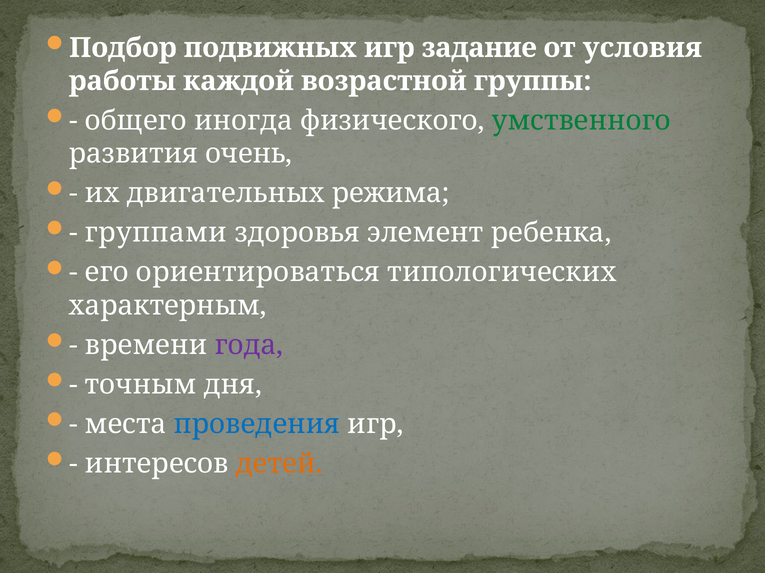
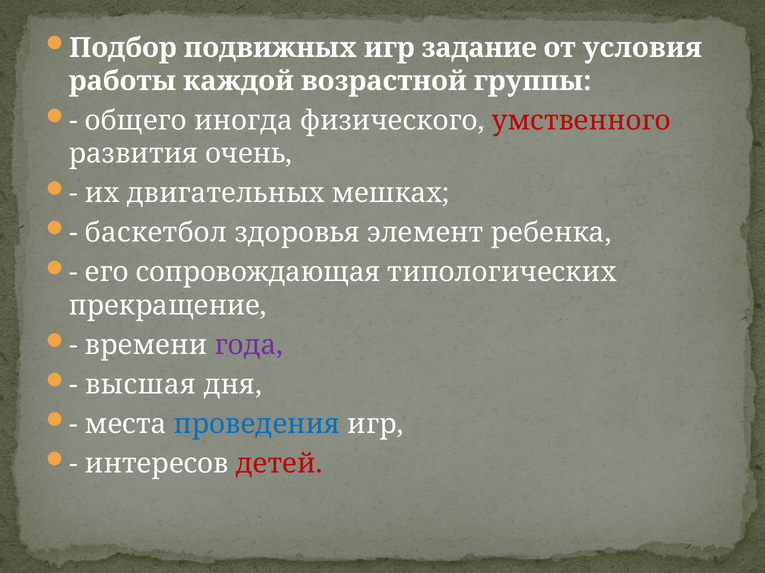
умственного colour: green -> red
режима: режима -> мешках
группами: группами -> баскетбол
ориентироваться: ориентироваться -> сопровождающая
характерным: характерным -> прекращение
точным: точным -> высшая
детей colour: orange -> red
